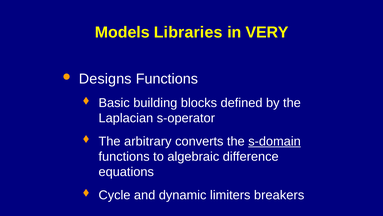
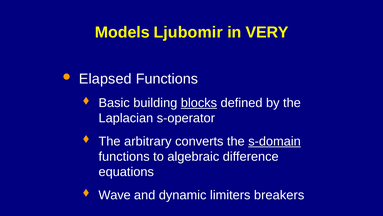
Libraries: Libraries -> Ljubomir
Designs: Designs -> Elapsed
blocks underline: none -> present
Cycle: Cycle -> Wave
